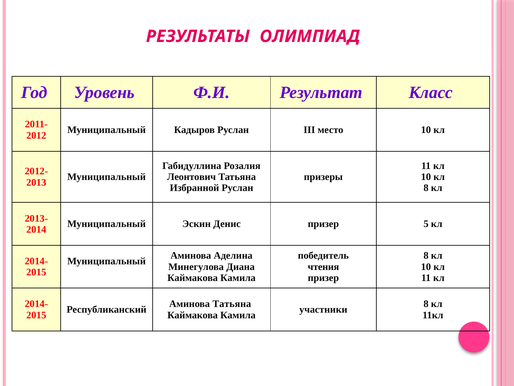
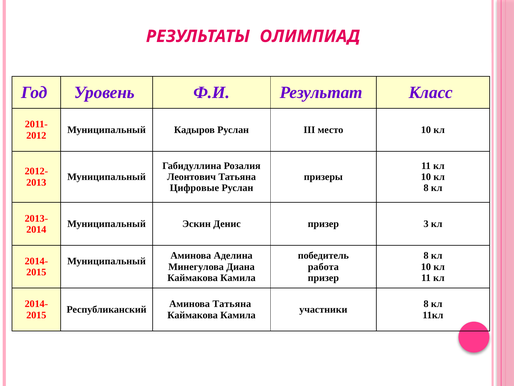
Избранной: Избранной -> Цифровые
5: 5 -> 3
чтения: чтения -> работа
